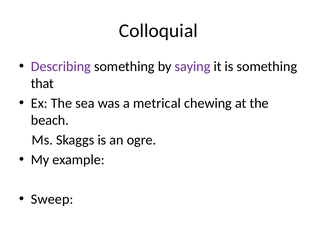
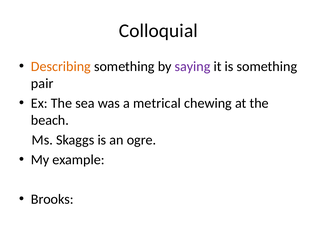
Describing colour: purple -> orange
that: that -> pair
Sweep: Sweep -> Brooks
